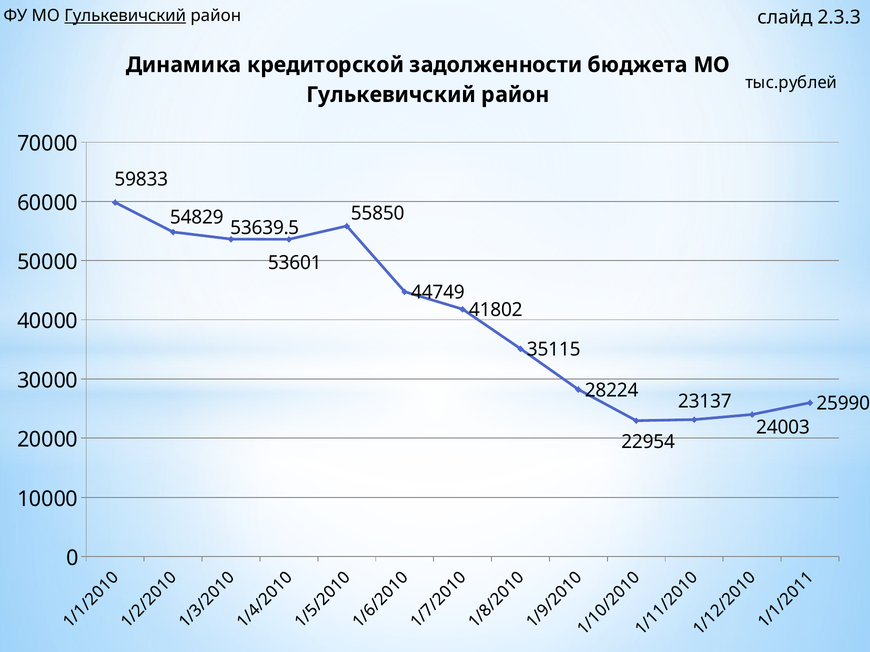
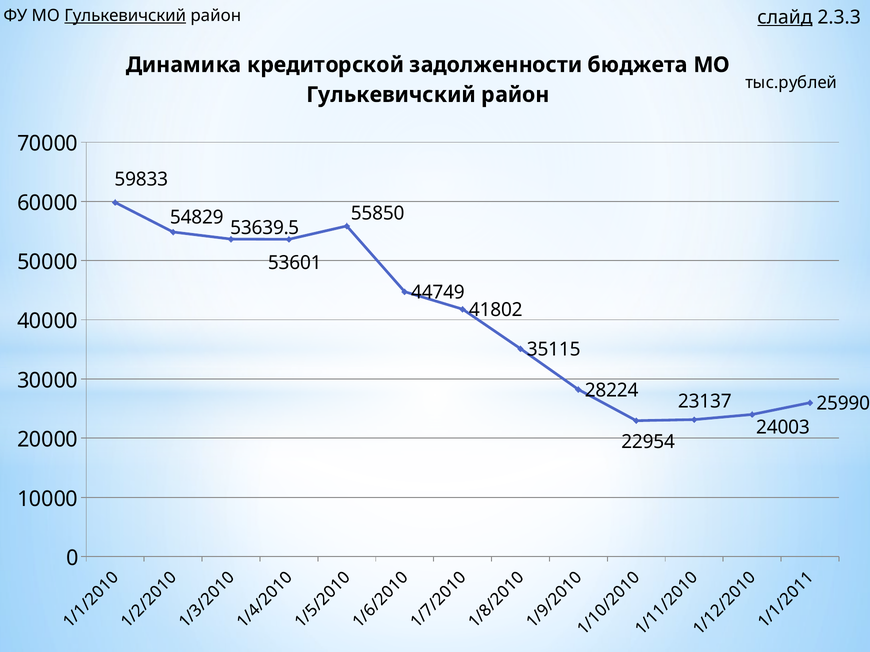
слайд underline: none -> present
